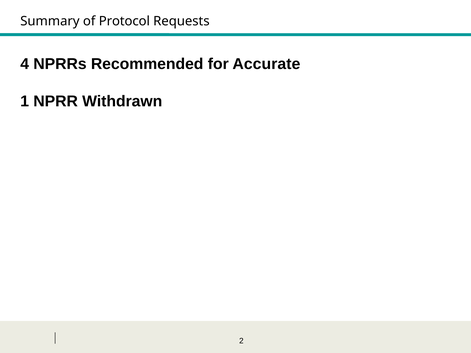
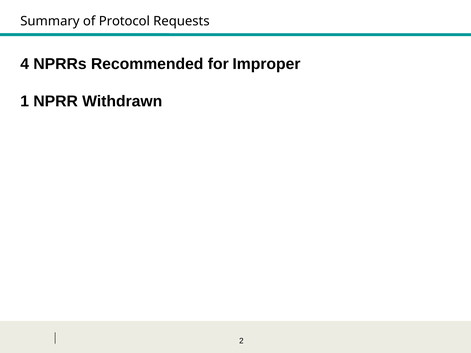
Accurate: Accurate -> Improper
